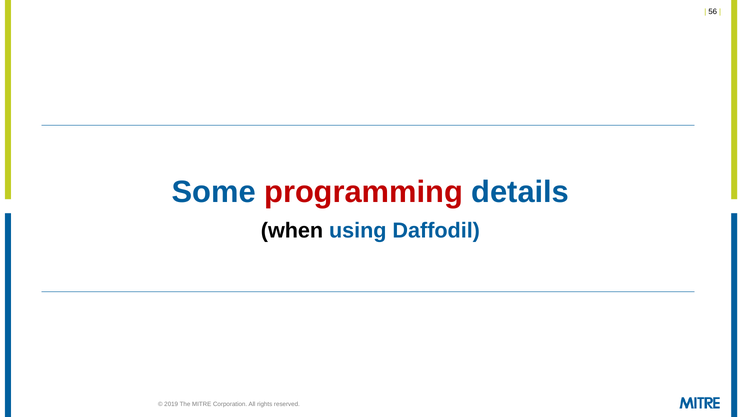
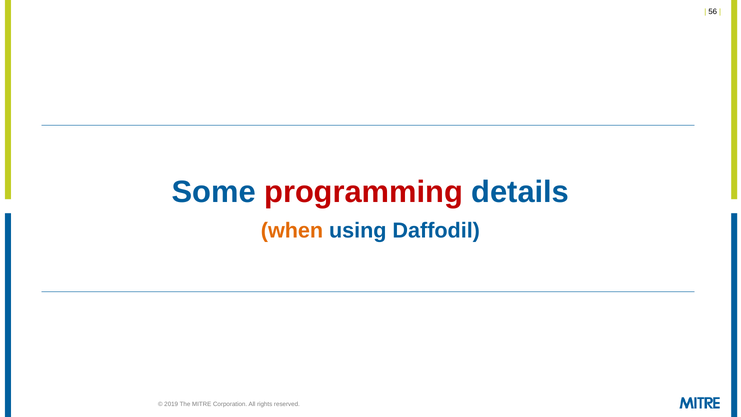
when colour: black -> orange
